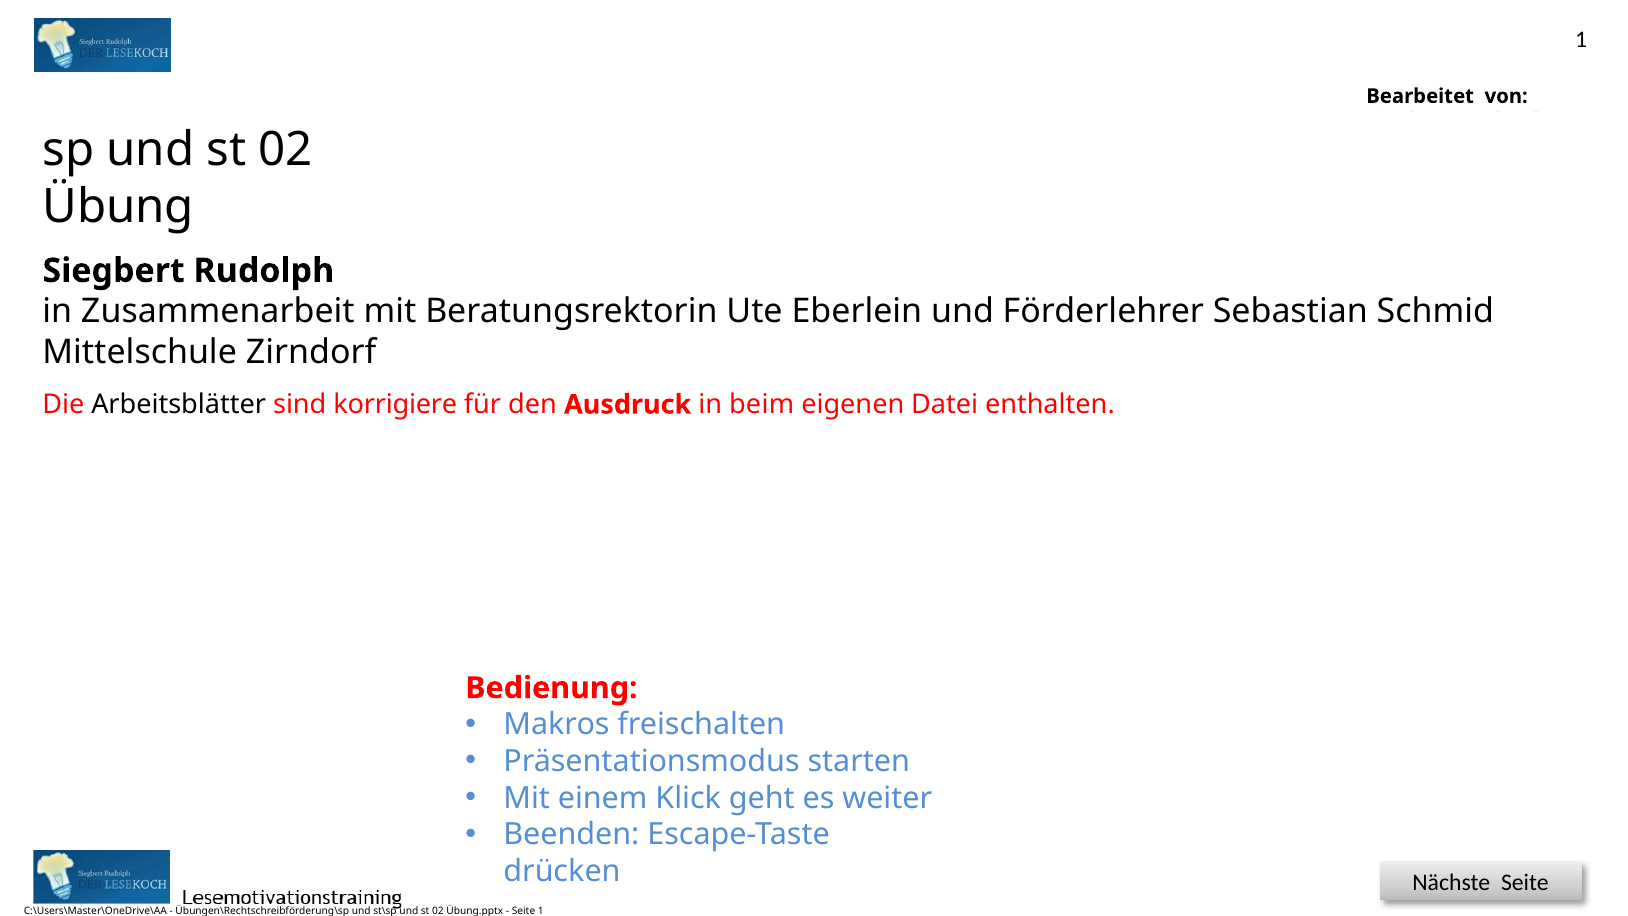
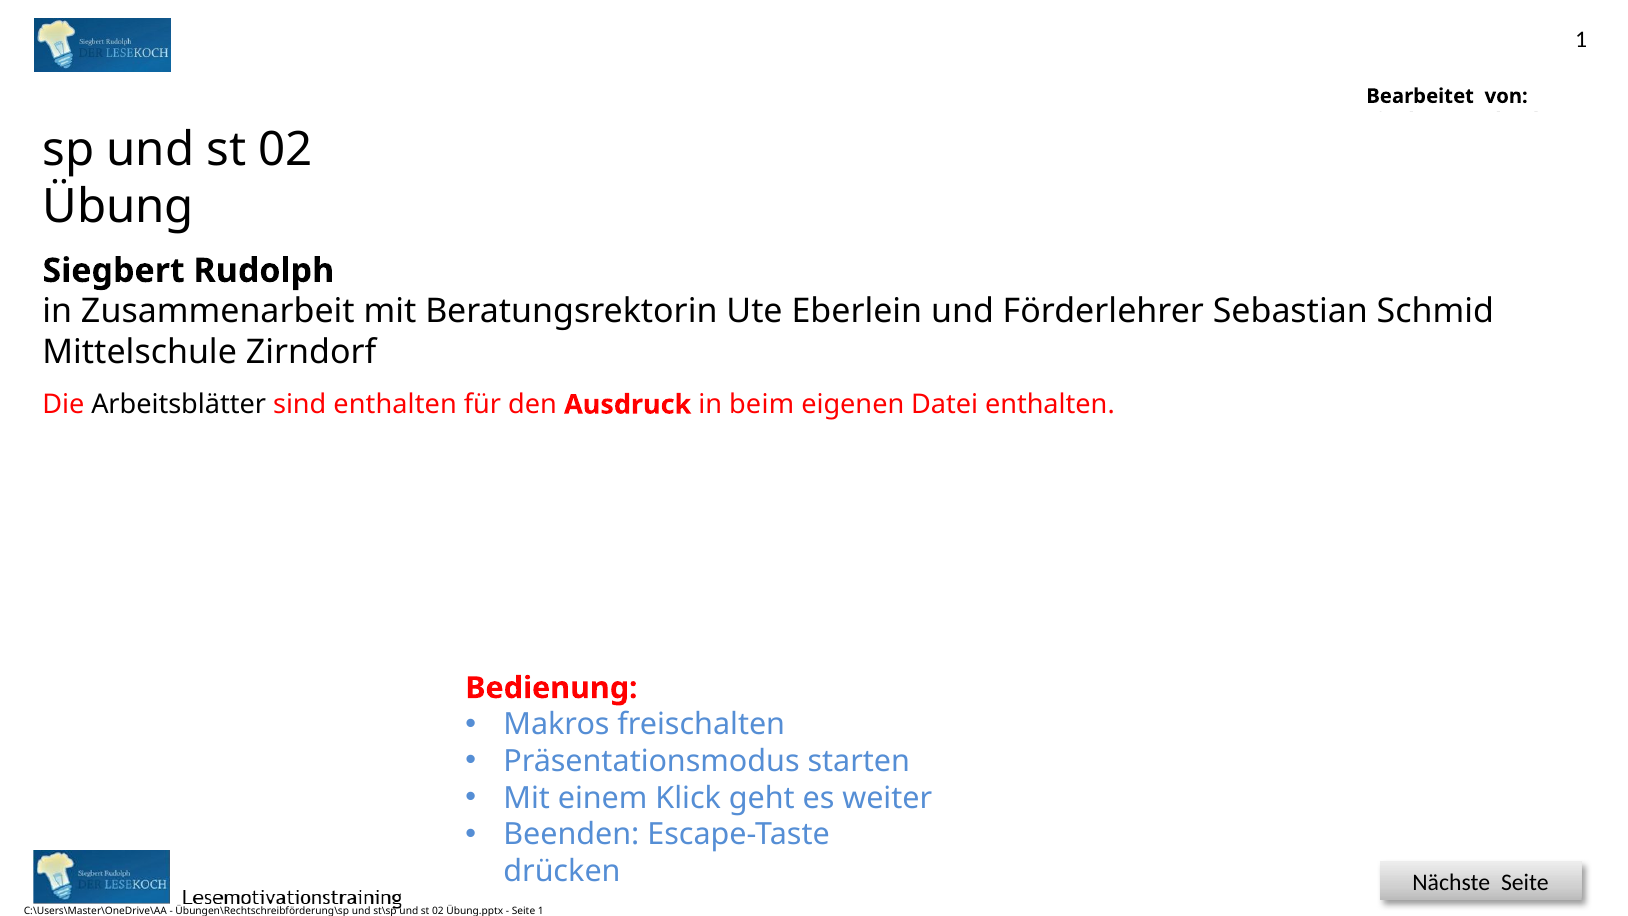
sind korrigiere: korrigiere -> enthalten
